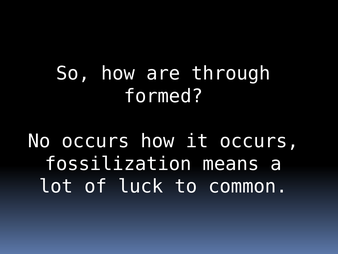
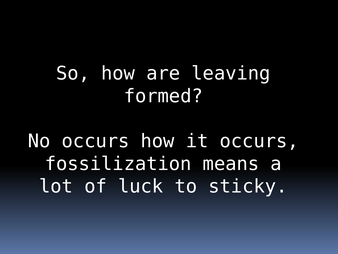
through: through -> leaving
common: common -> sticky
